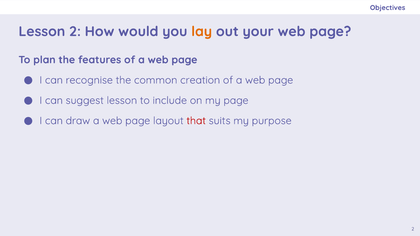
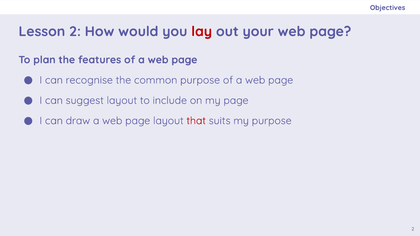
lay colour: orange -> red
common creation: creation -> purpose
suggest lesson: lesson -> layout
